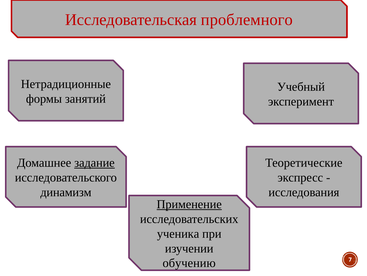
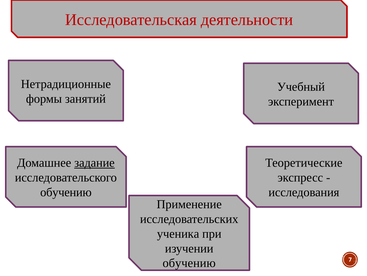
проблемного: проблемного -> деятельности
динамизм at (66, 192): динамизм -> обучению
Применение underline: present -> none
